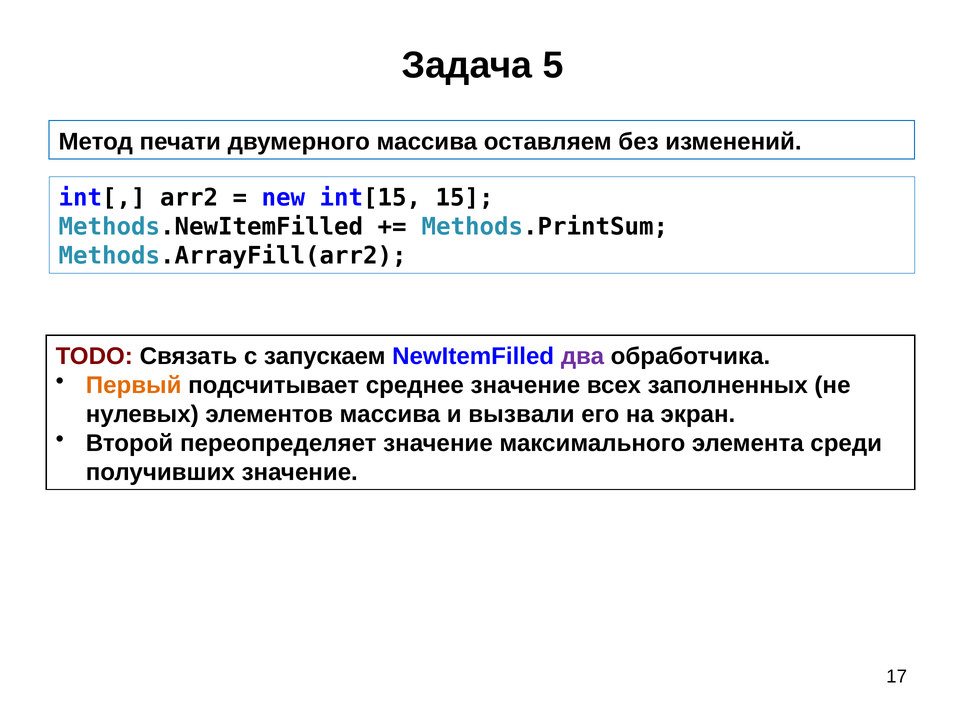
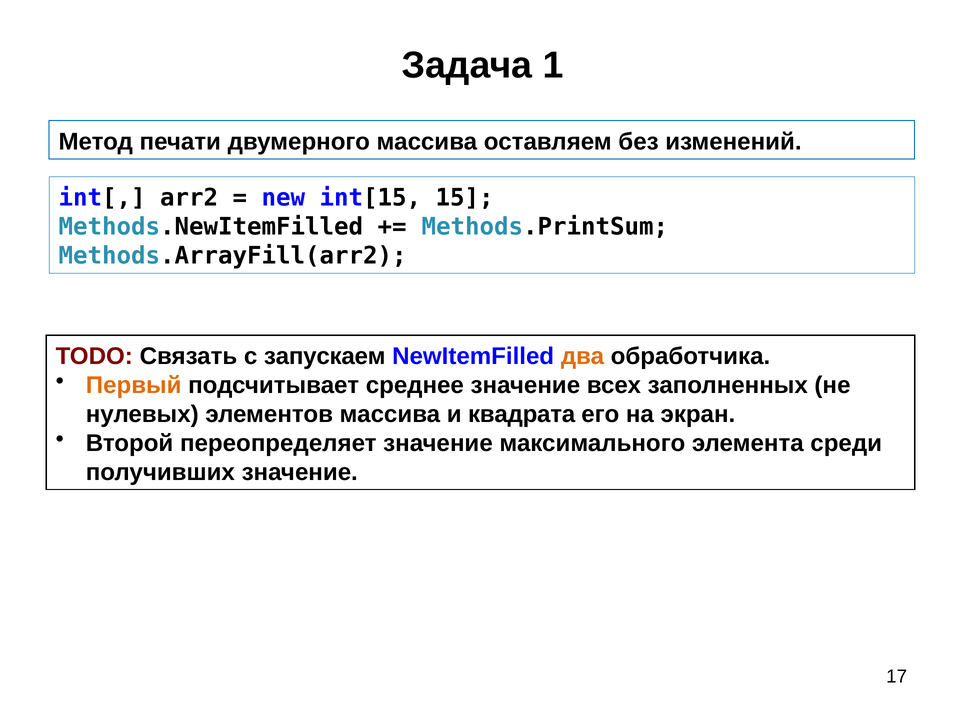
5: 5 -> 1
два colour: purple -> orange
вызвали: вызвали -> квадрата
